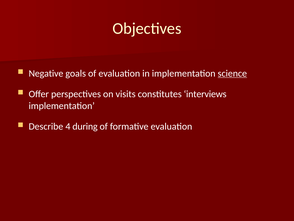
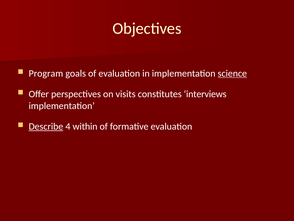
Negative: Negative -> Program
Describe underline: none -> present
during: during -> within
